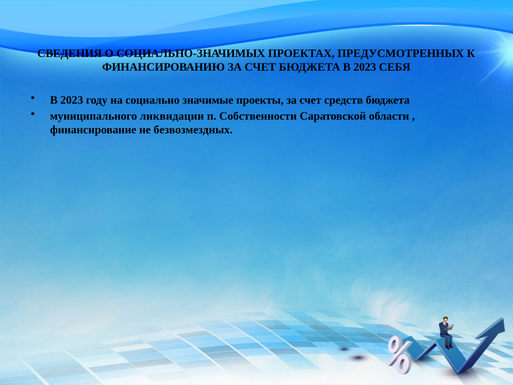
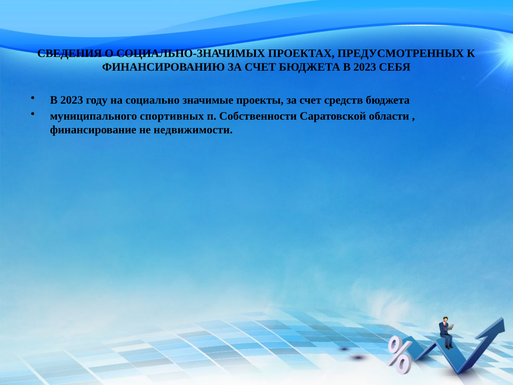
ликвидации: ликвидации -> спортивных
безвозмездных: безвозмездных -> недвижимости
